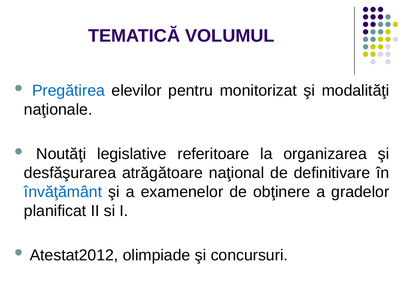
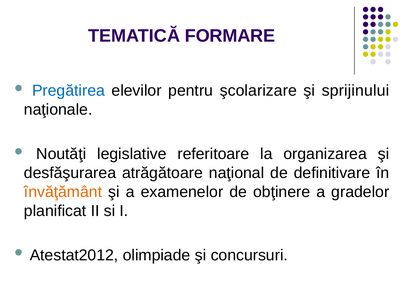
VOLUMUL: VOLUMUL -> FORMARE
monitorizat: monitorizat -> şcolarizare
modalităţi: modalităţi -> sprijinului
învăţământ colour: blue -> orange
